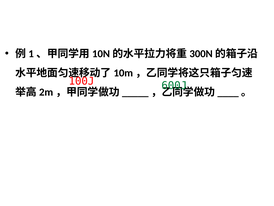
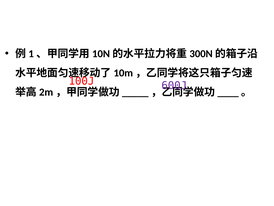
600J colour: green -> purple
